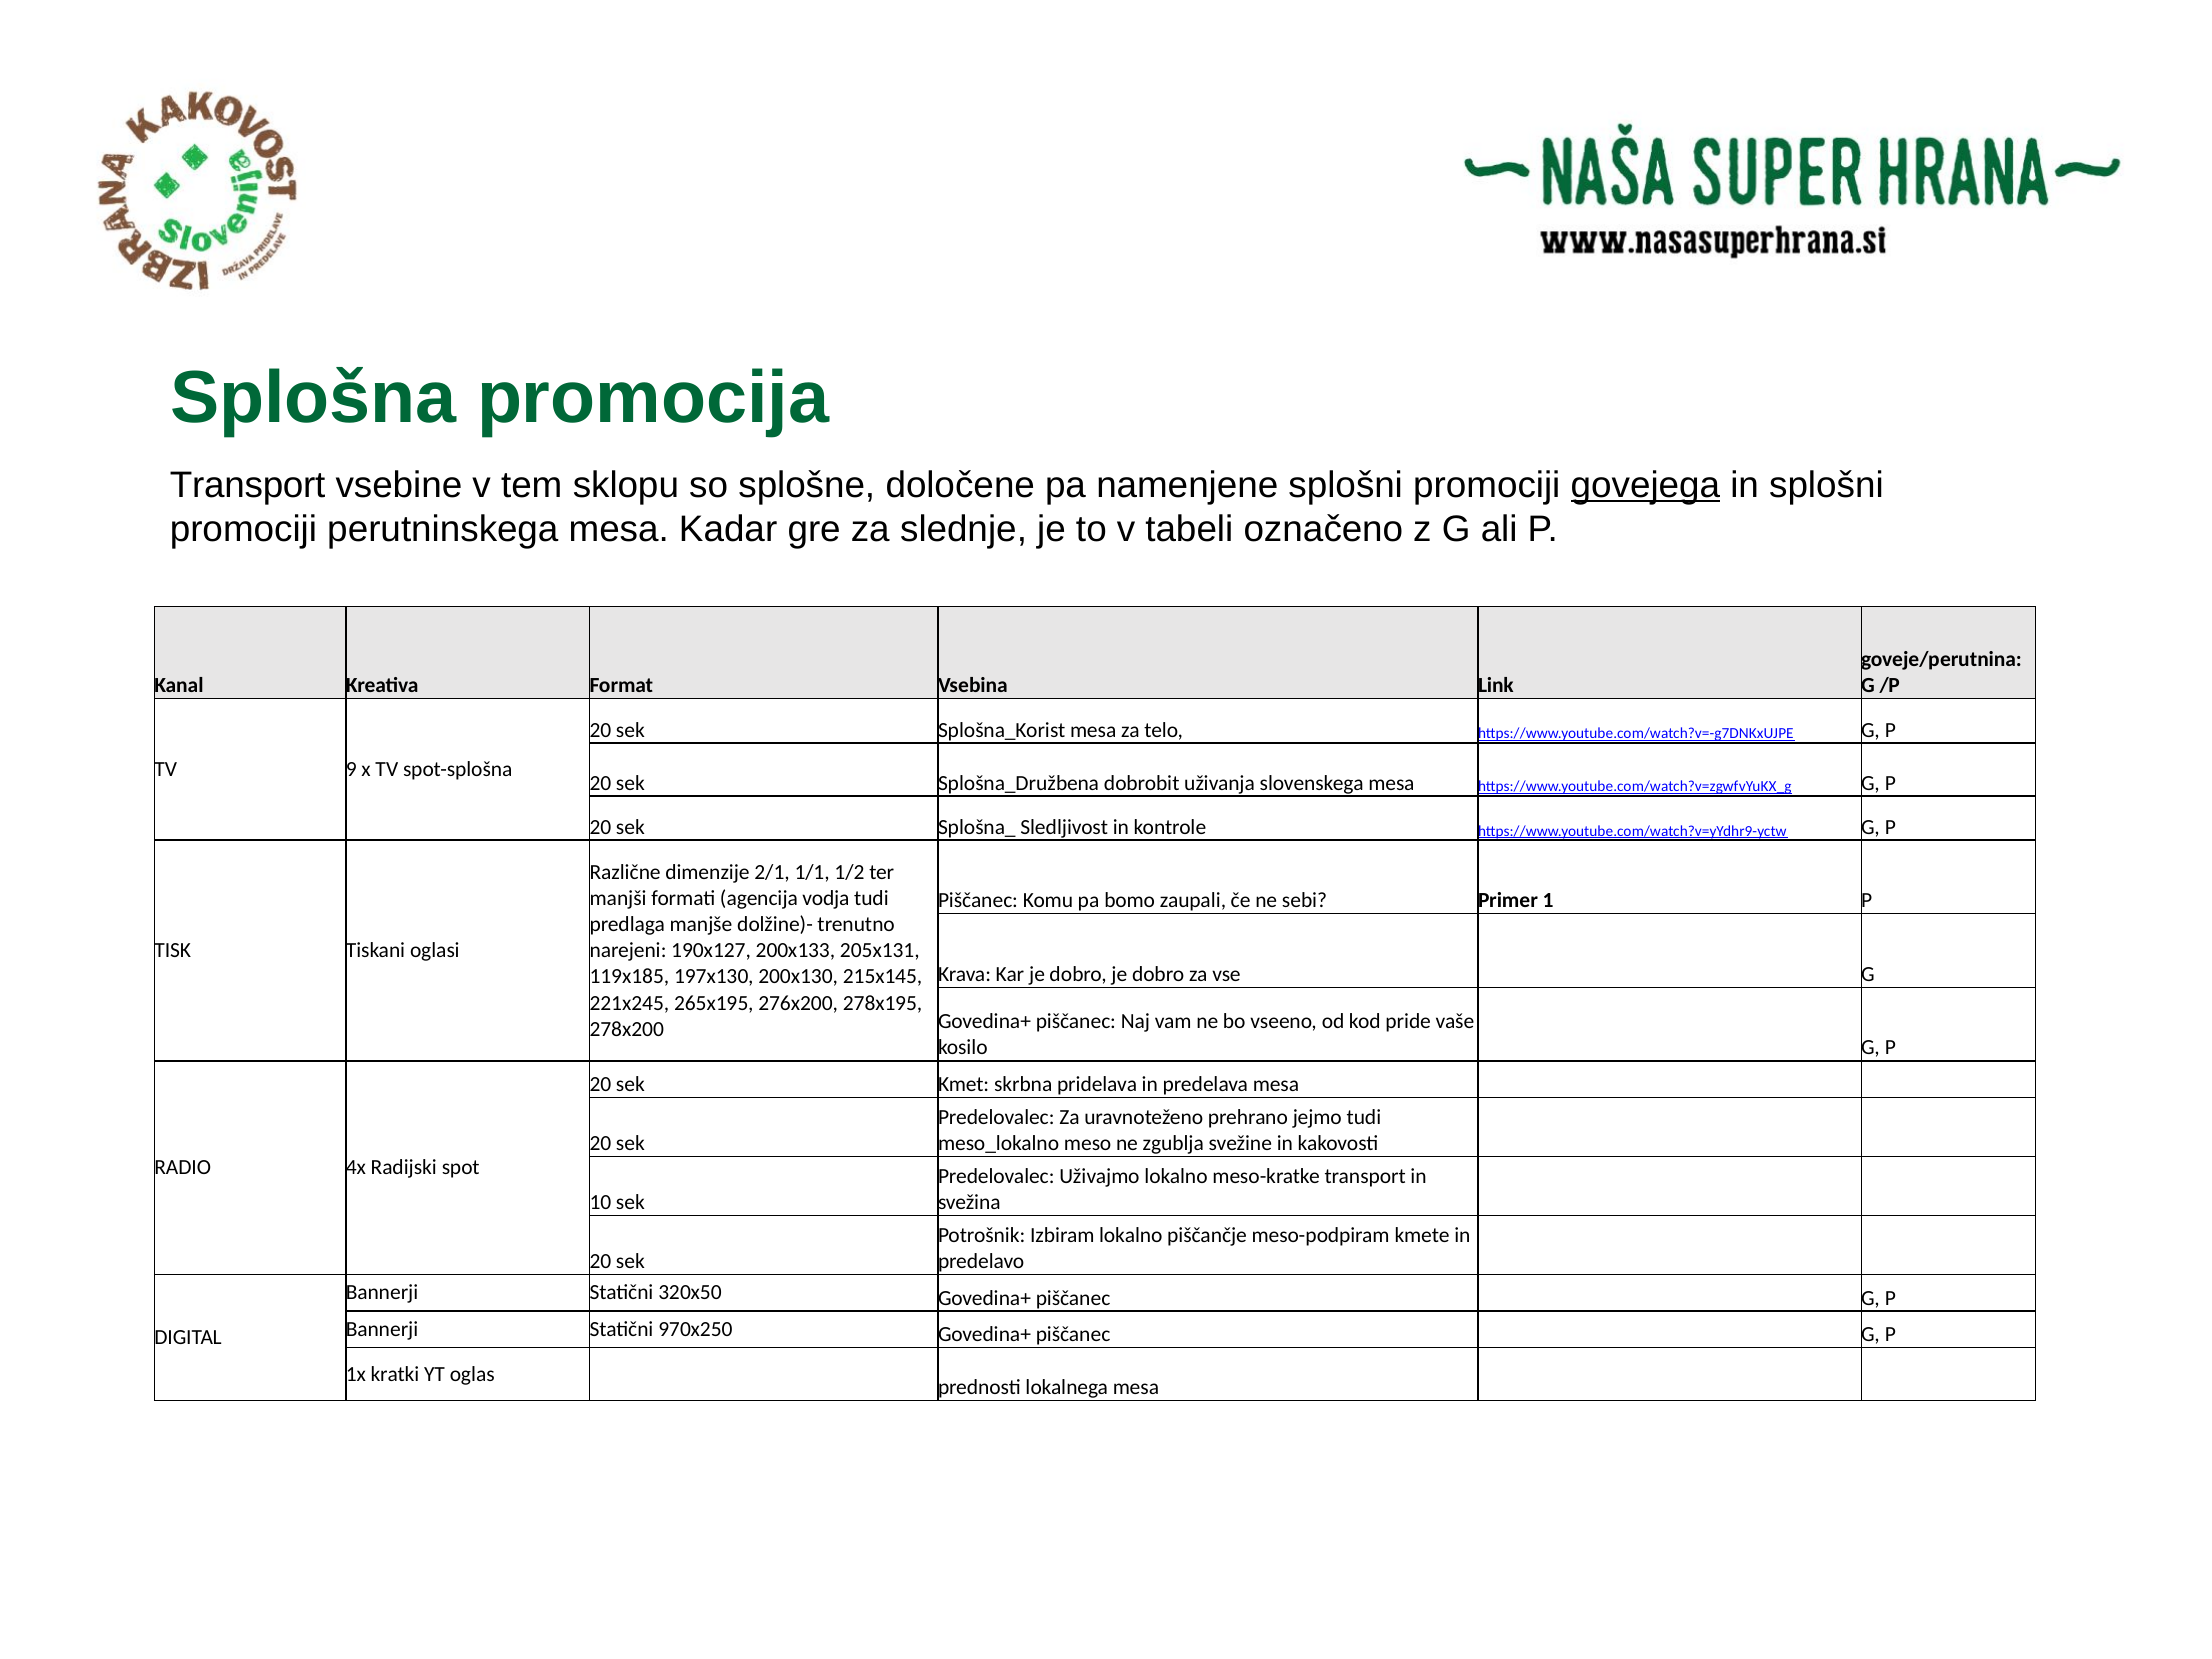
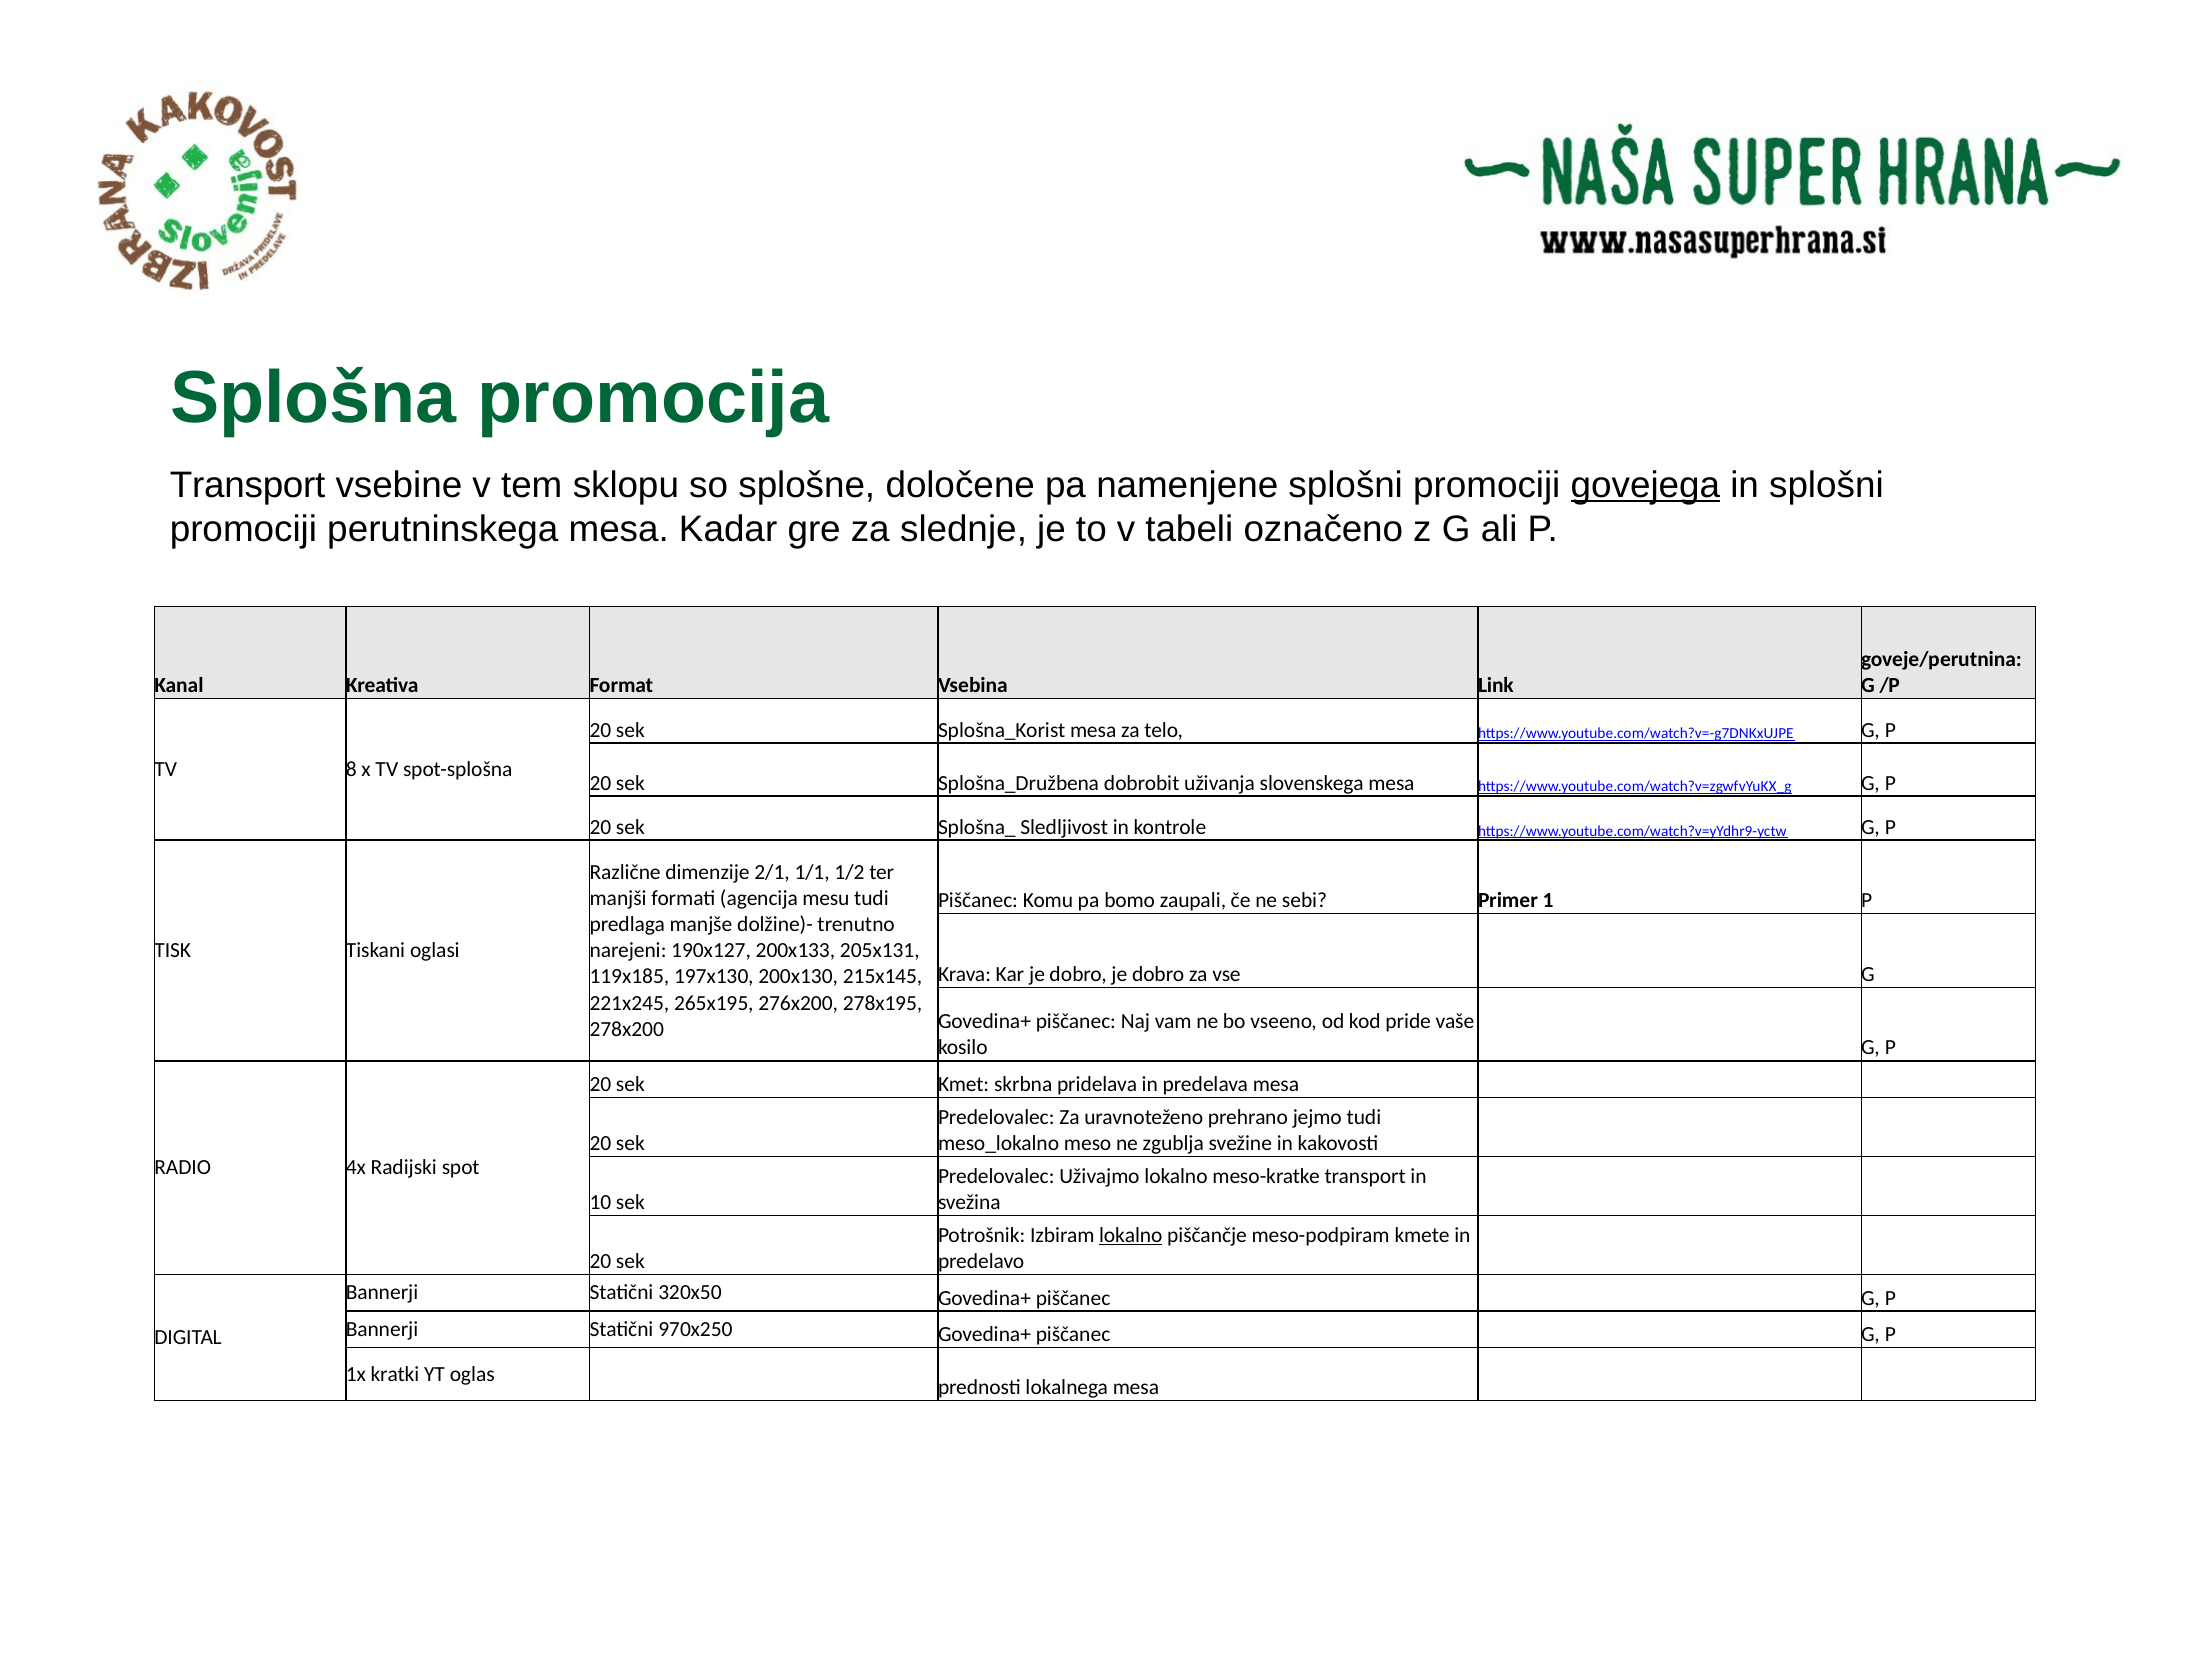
9: 9 -> 8
vodja: vodja -> mesu
lokalno at (1131, 1235) underline: none -> present
